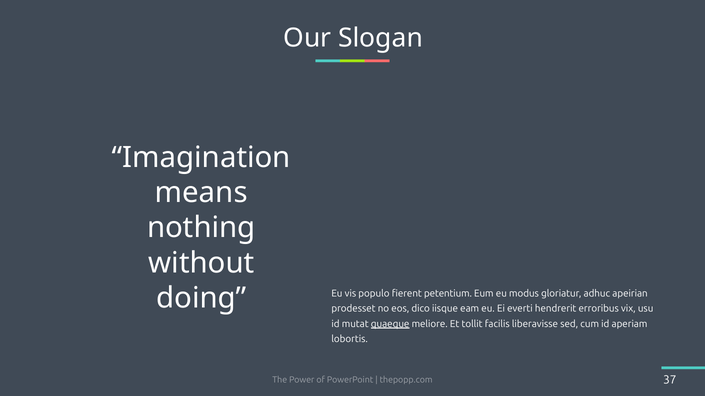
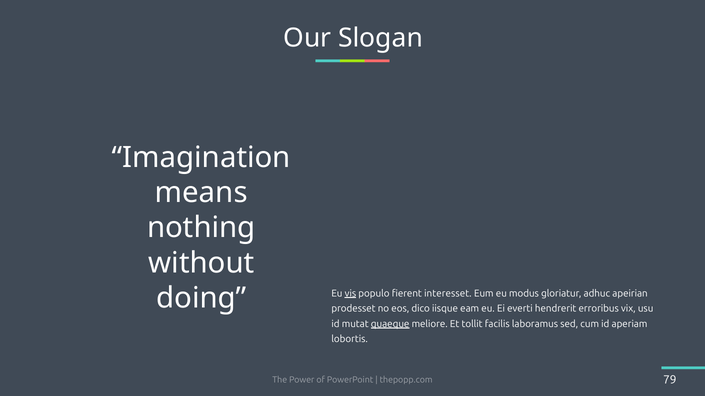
vis underline: none -> present
petentium: petentium -> interesset
liberavisse: liberavisse -> laboramus
37: 37 -> 79
